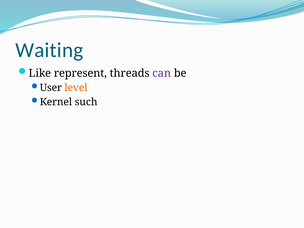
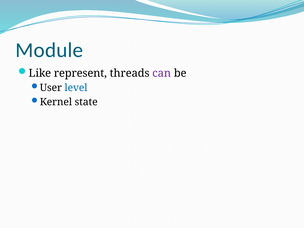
Waiting: Waiting -> Module
level colour: orange -> blue
such: such -> state
